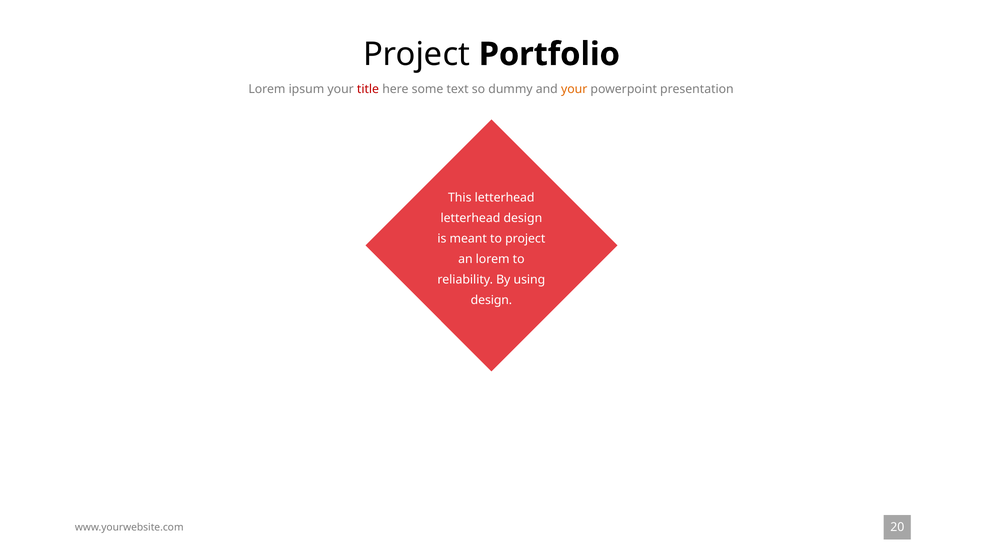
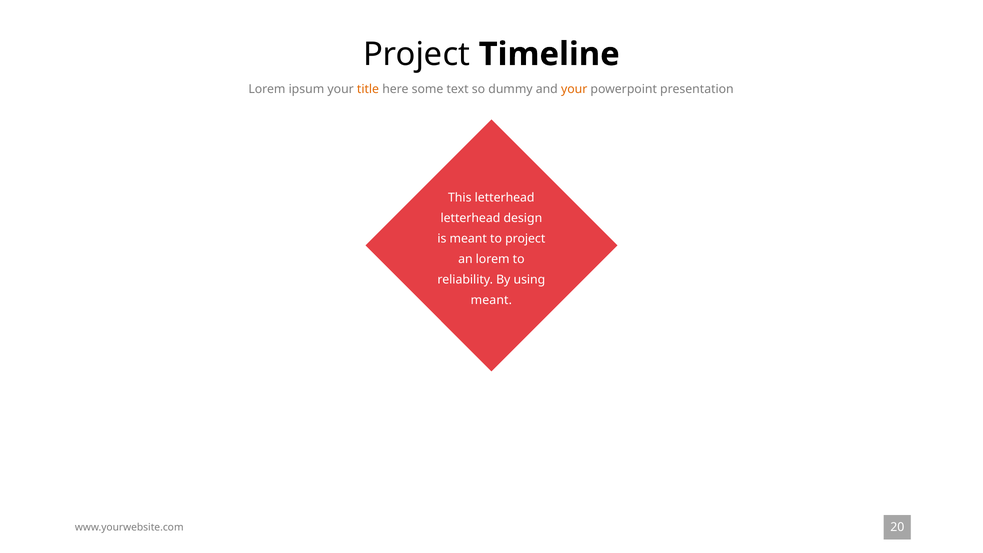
Portfolio: Portfolio -> Timeline
title colour: red -> orange
design at (491, 300): design -> meant
